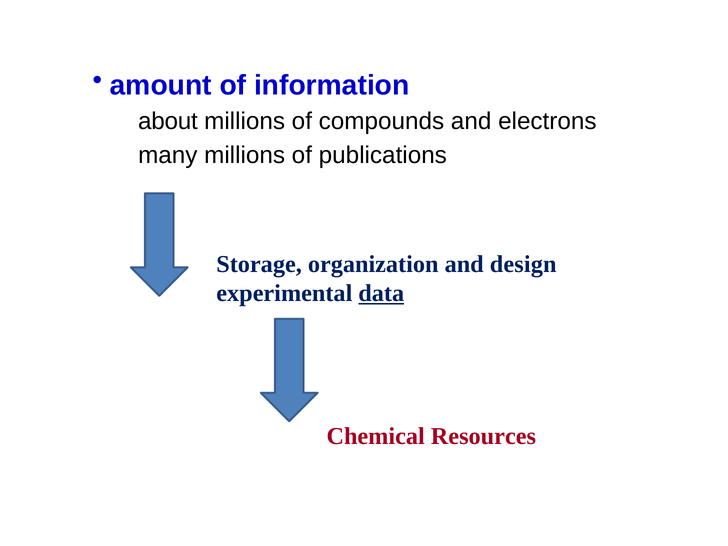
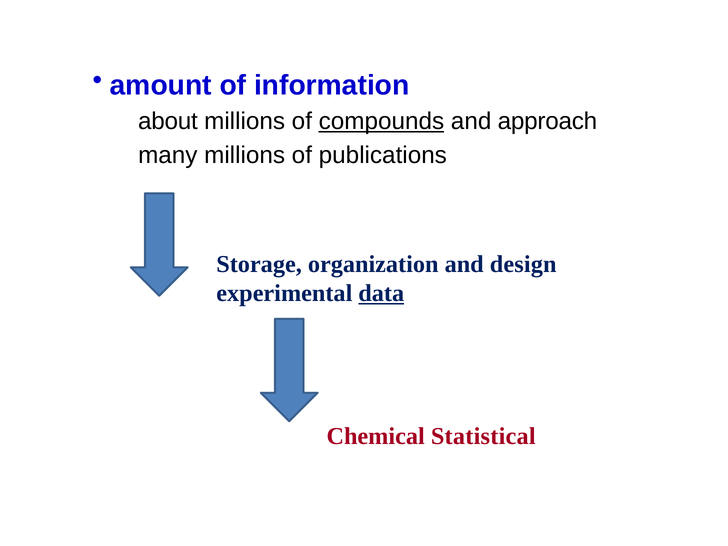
compounds underline: none -> present
electrons: electrons -> approach
Resources: Resources -> Statistical
